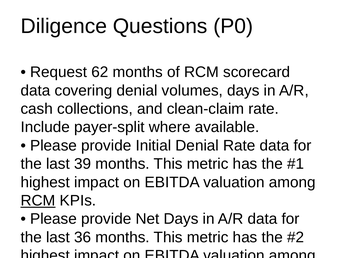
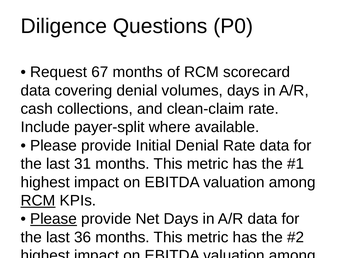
62: 62 -> 67
39: 39 -> 31
Please at (54, 219) underline: none -> present
